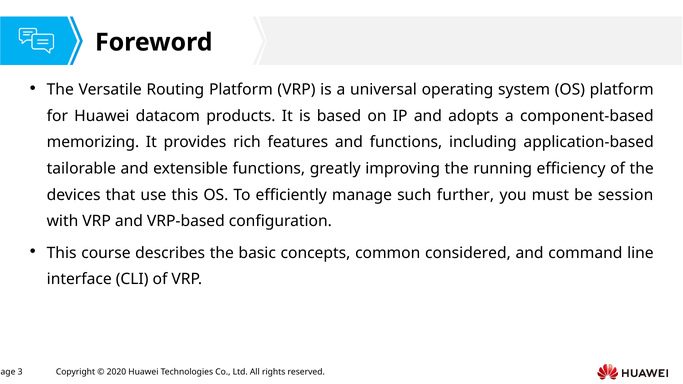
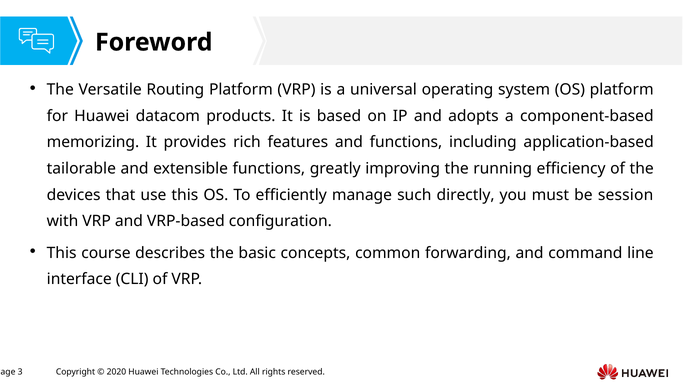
further: further -> directly
considered: considered -> forwarding
